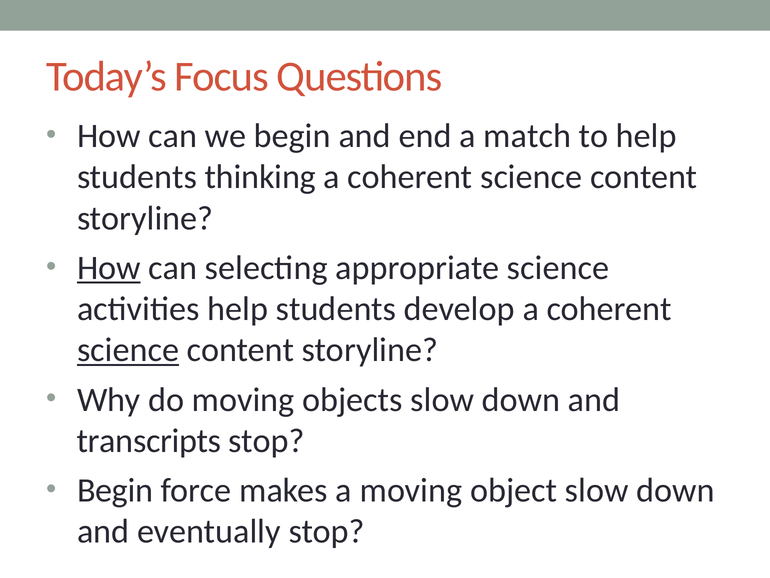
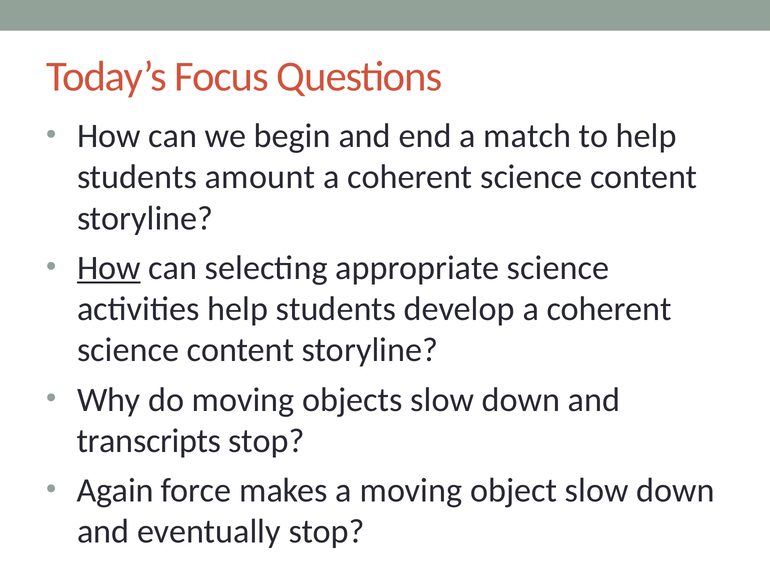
thinking: thinking -> amount
science at (128, 350) underline: present -> none
Begin at (115, 490): Begin -> Again
